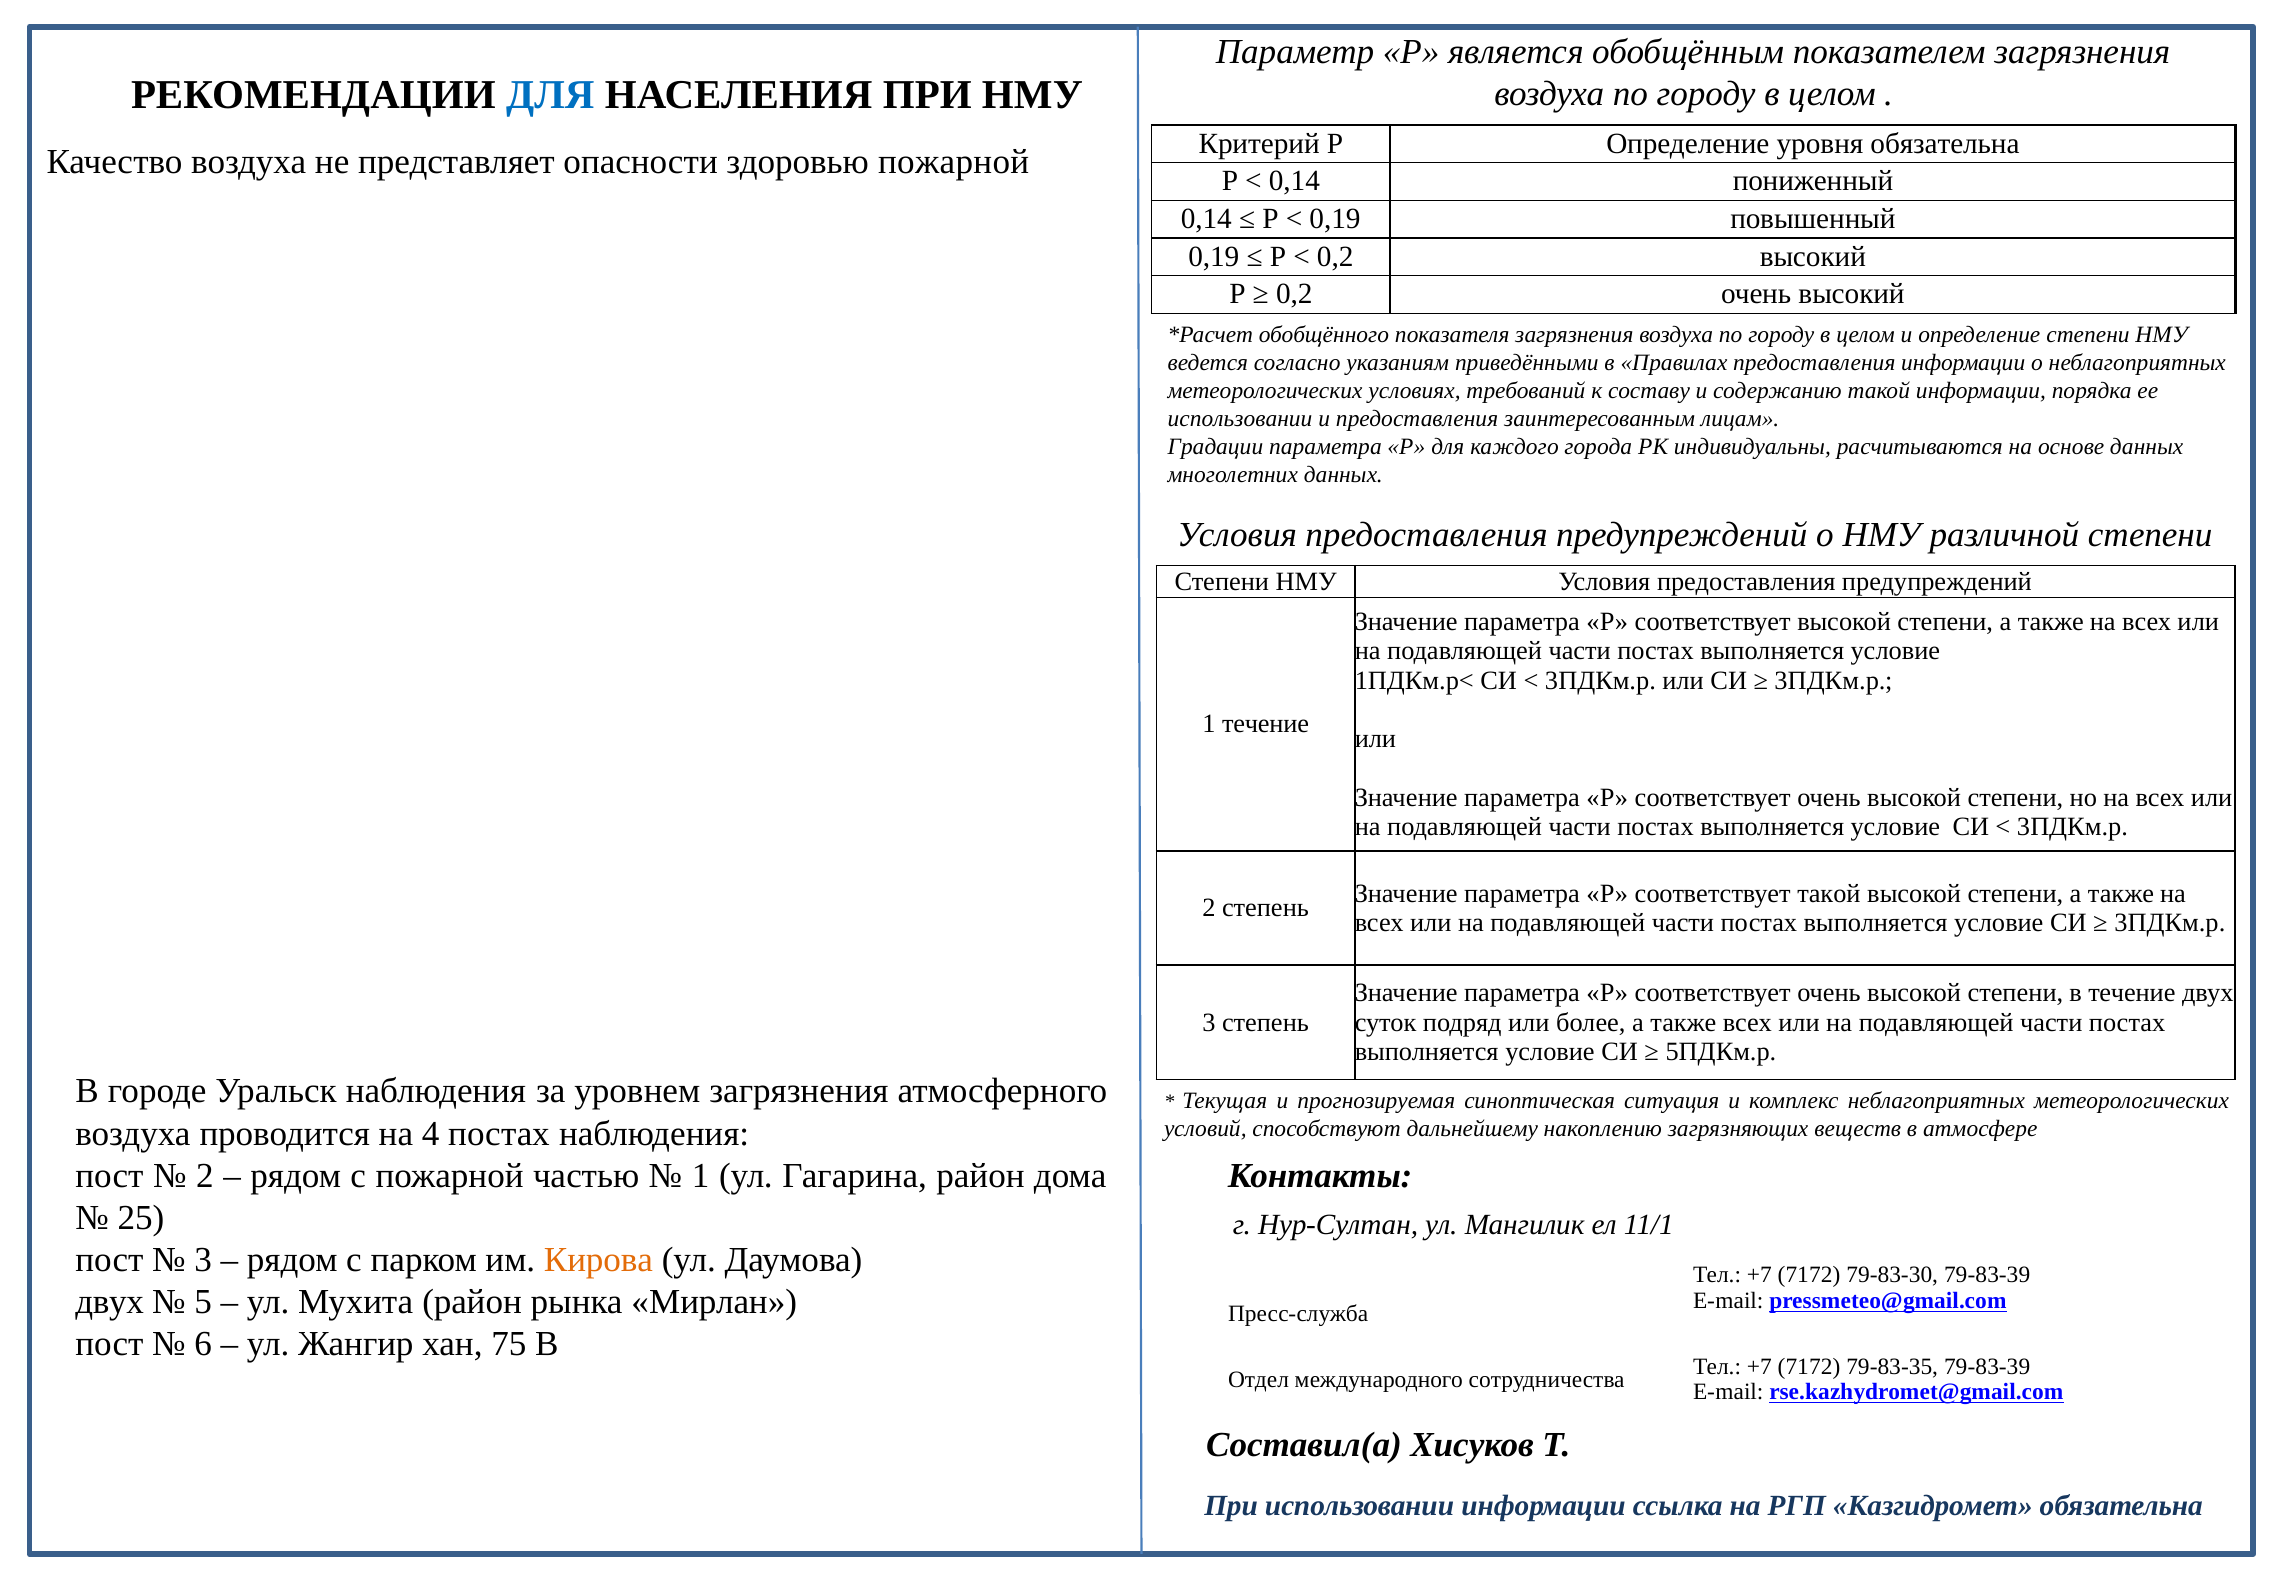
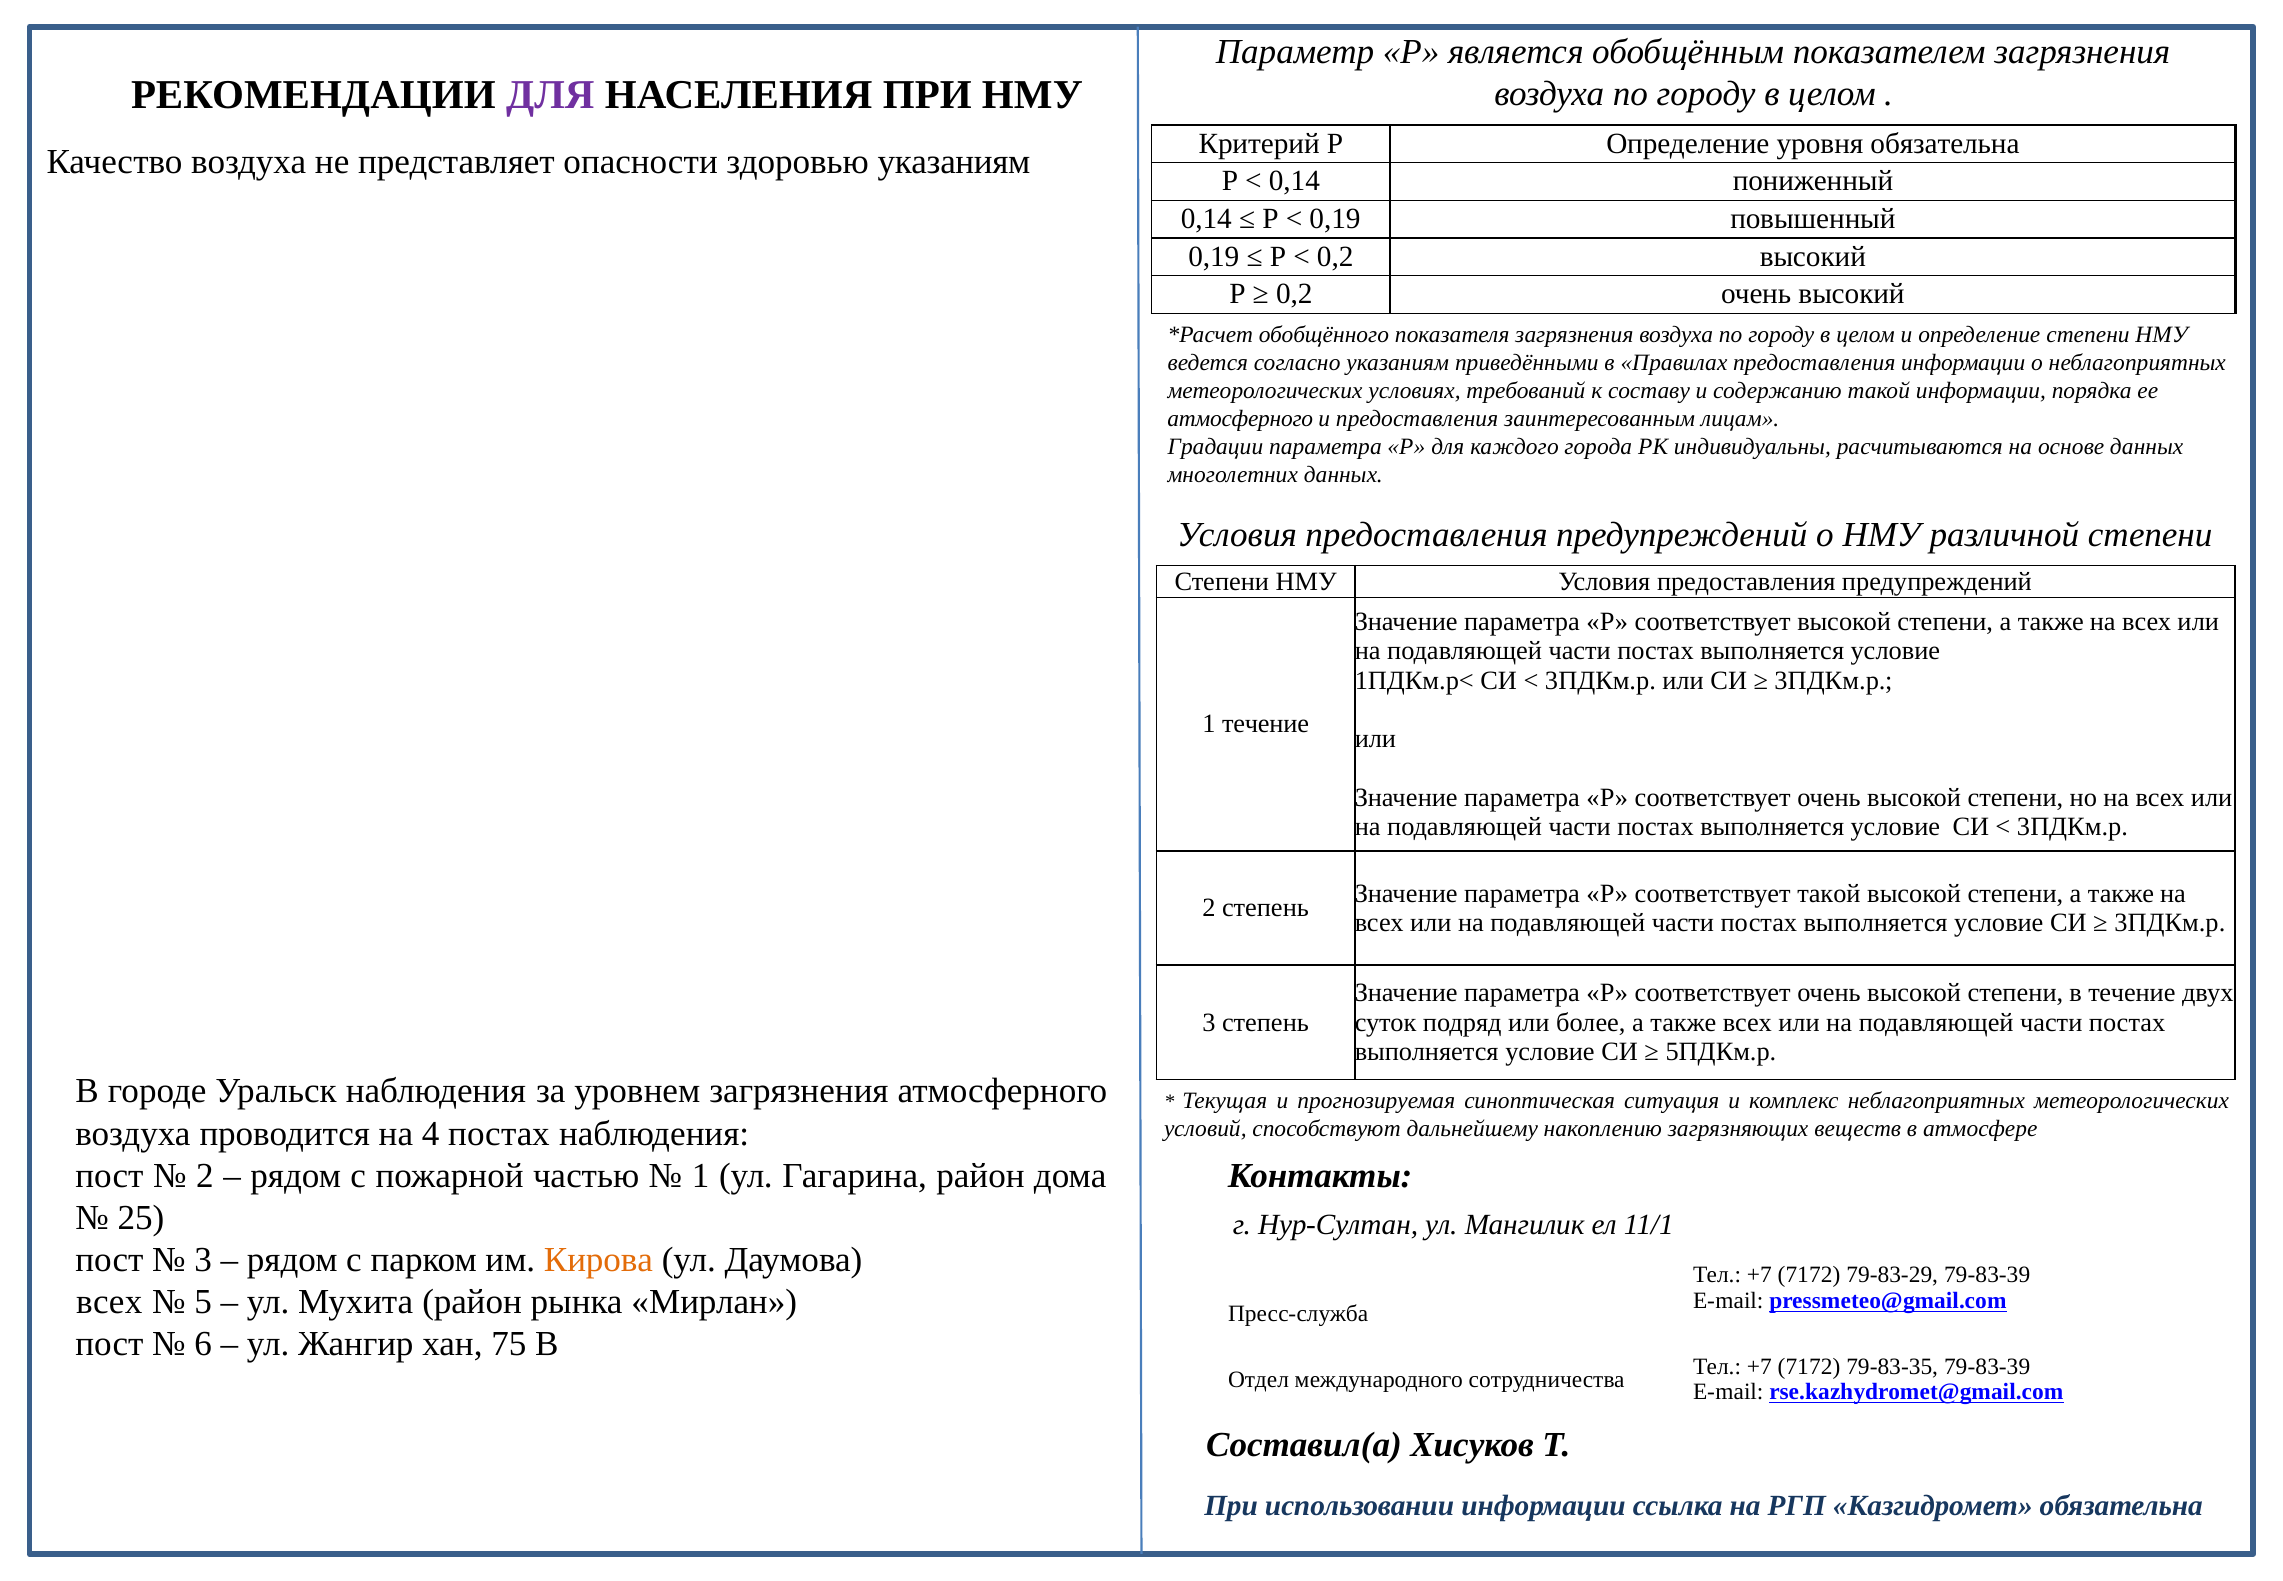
ДЛЯ at (550, 95) colour: blue -> purple
здоровью пожарной: пожарной -> указаниям
использовании at (1240, 419): использовании -> атмосферного
79-83-30: 79-83-30 -> 79-83-29
двух at (110, 1302): двух -> всех
